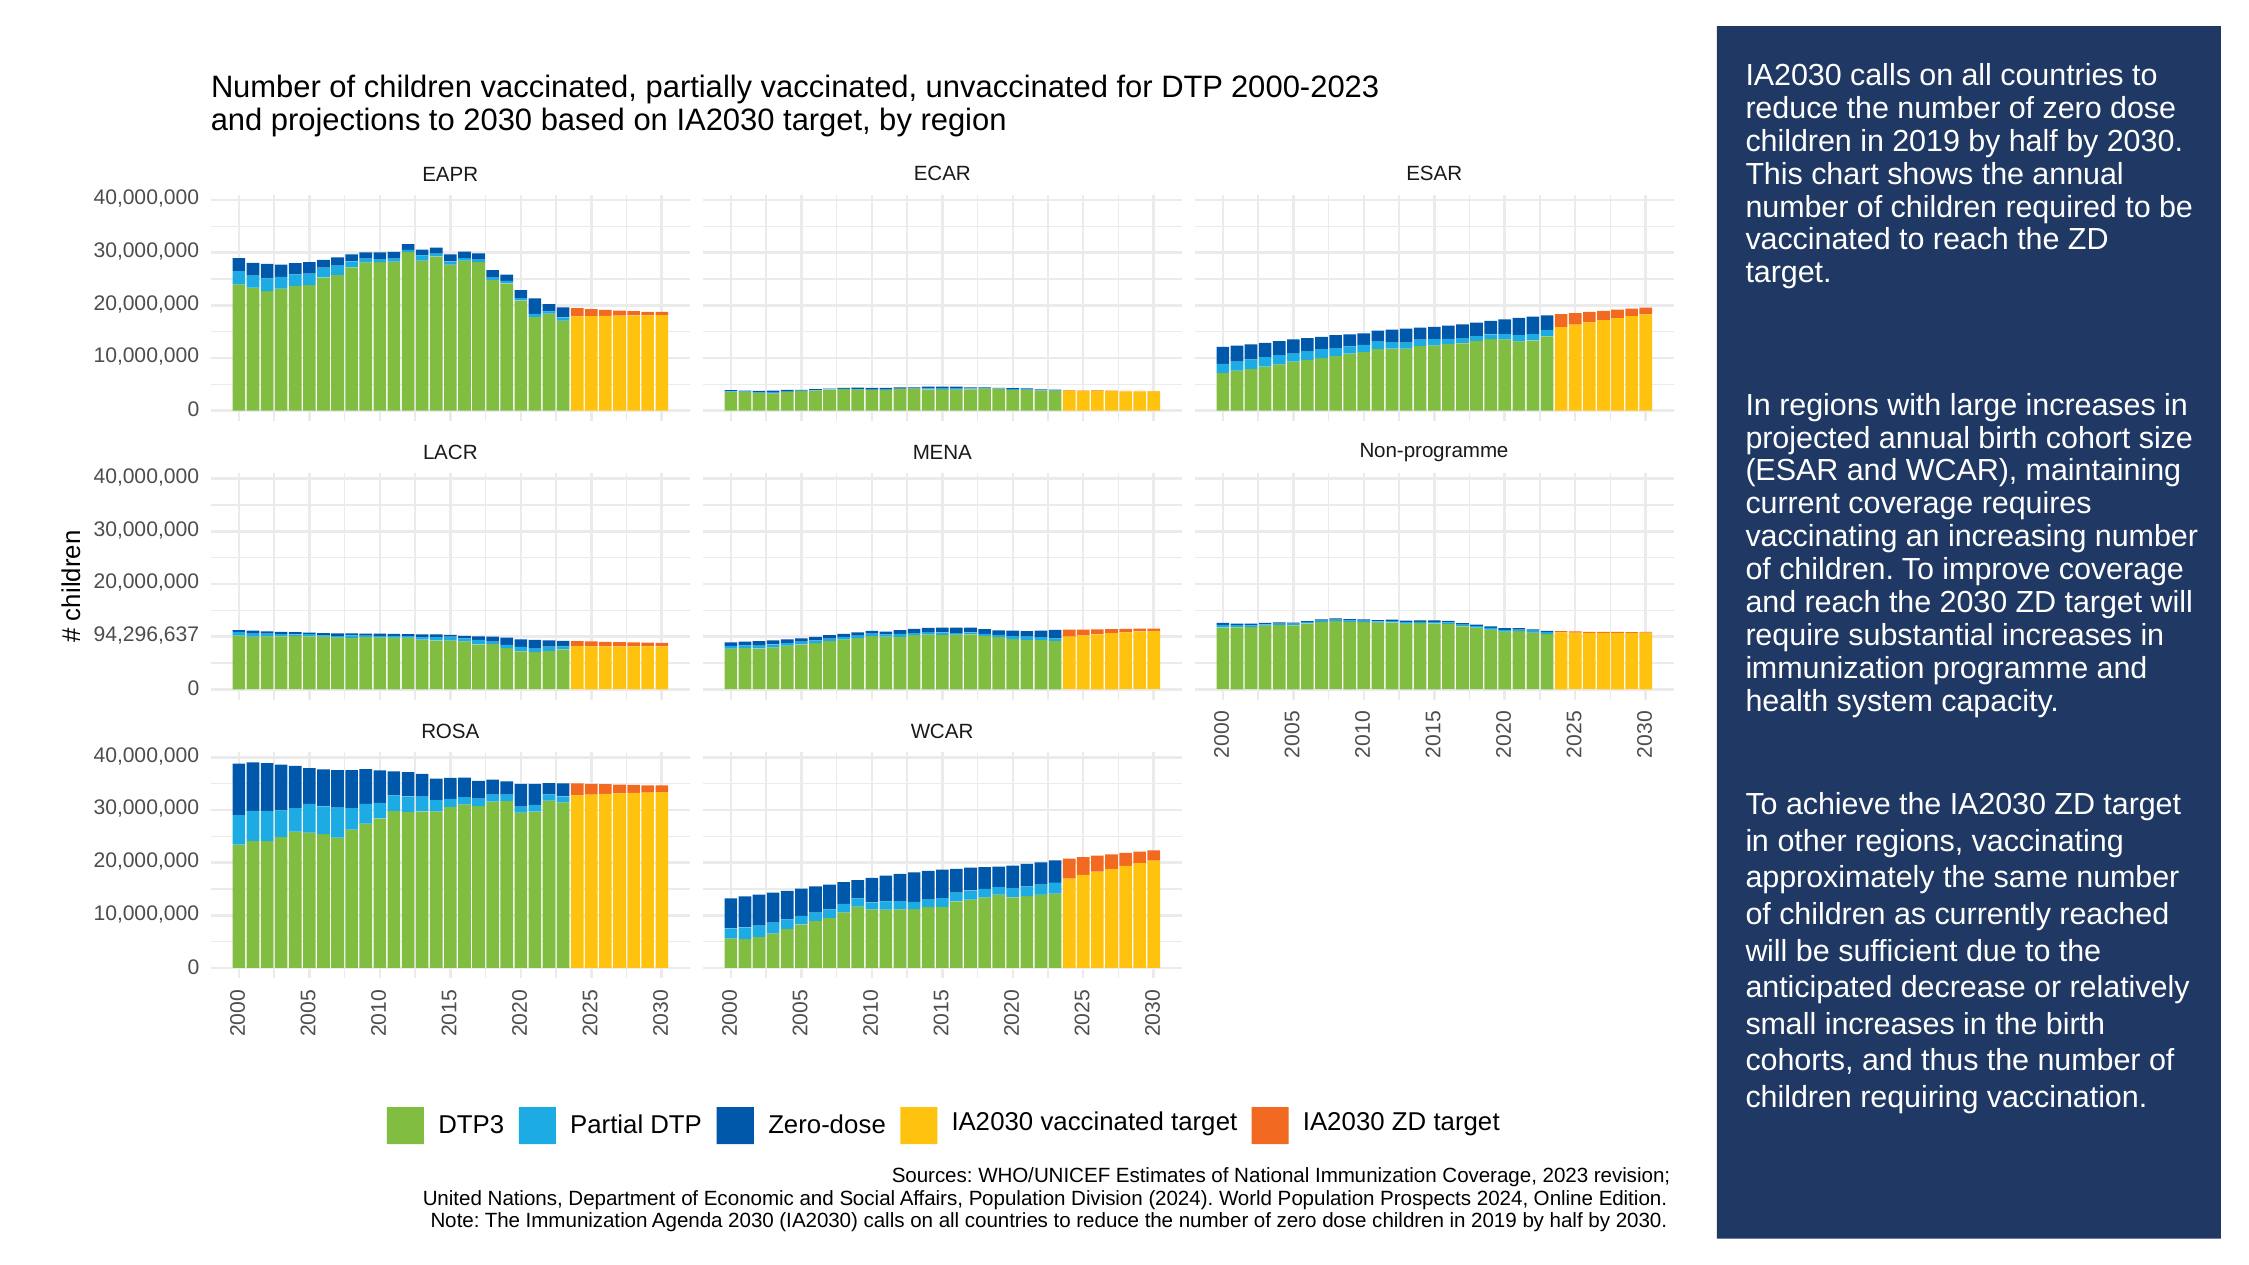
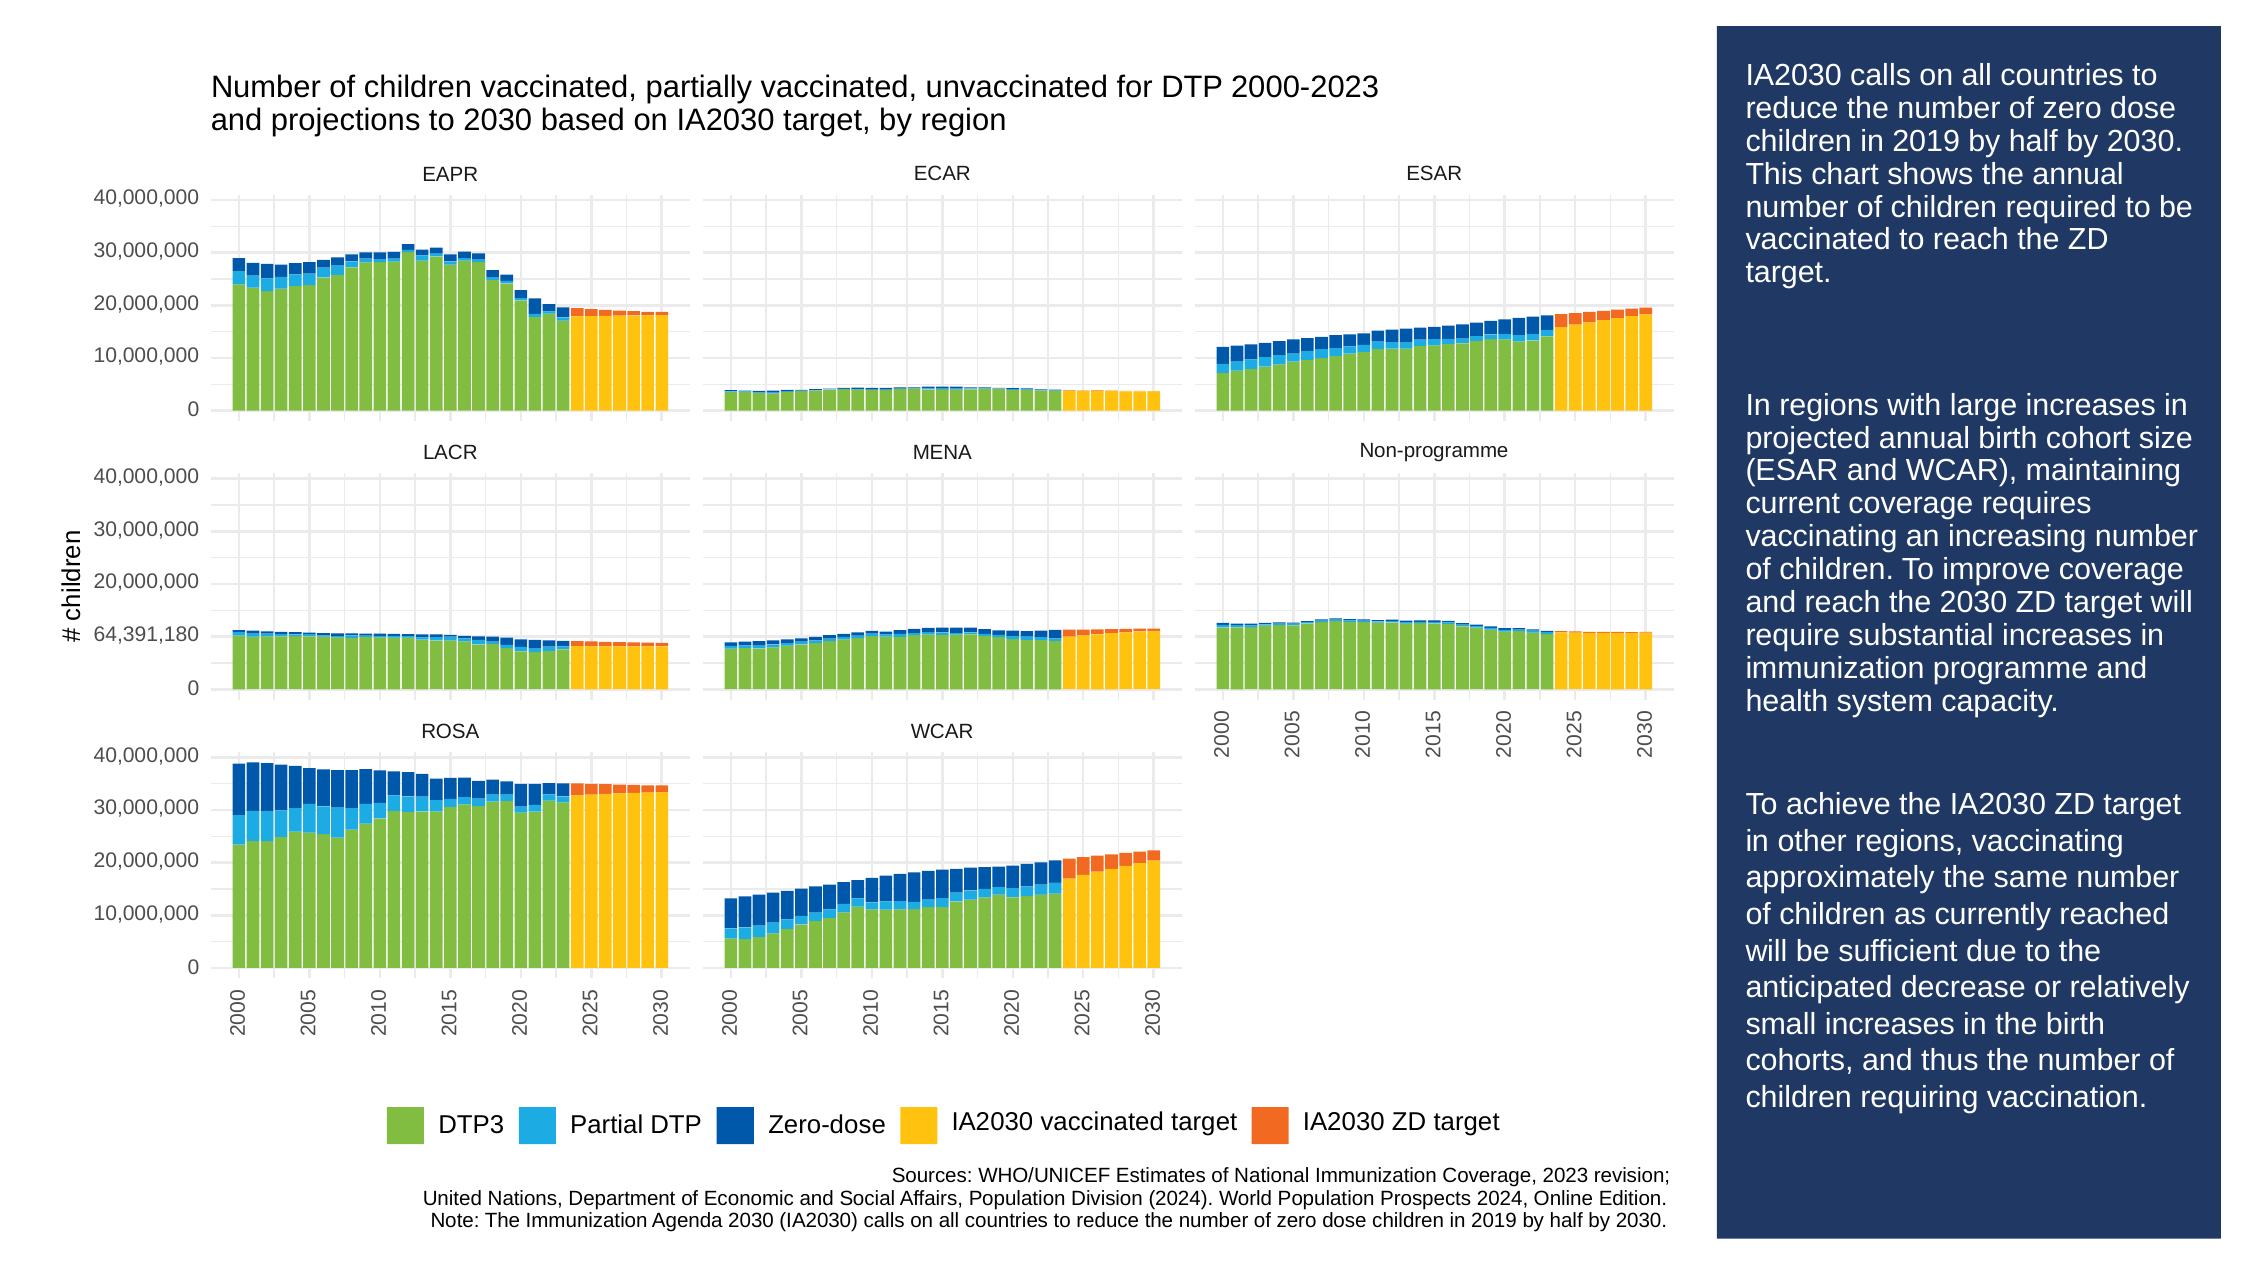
94,296,637: 94,296,637 -> 64,391,180
